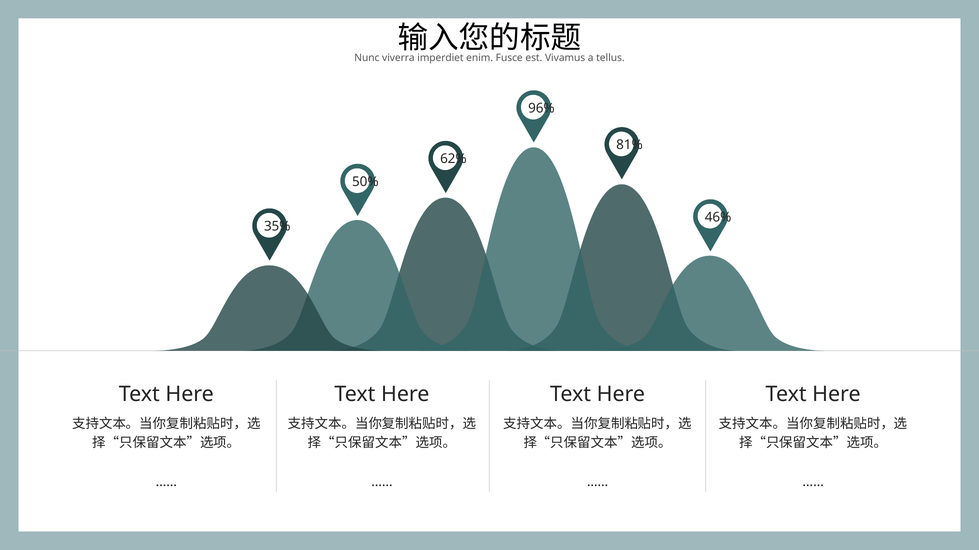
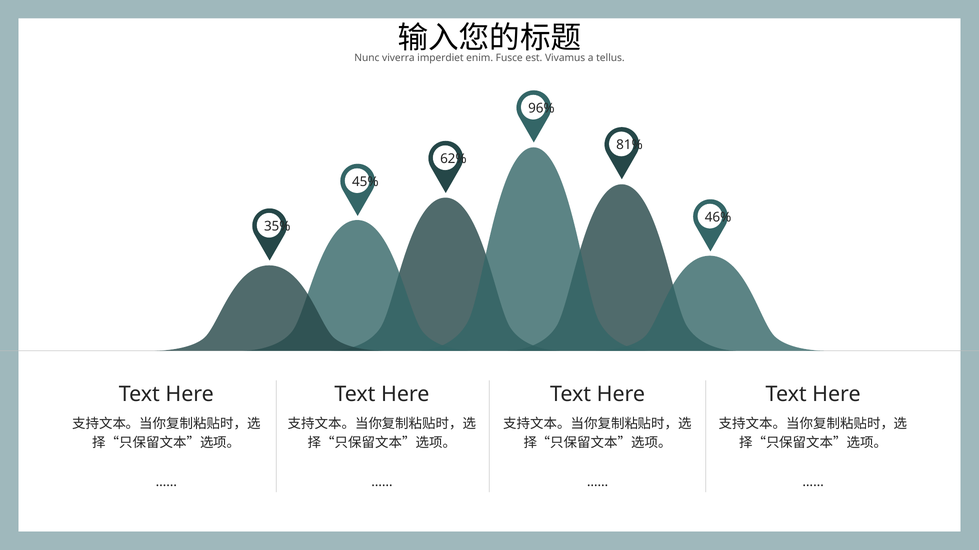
50%: 50% -> 45%
